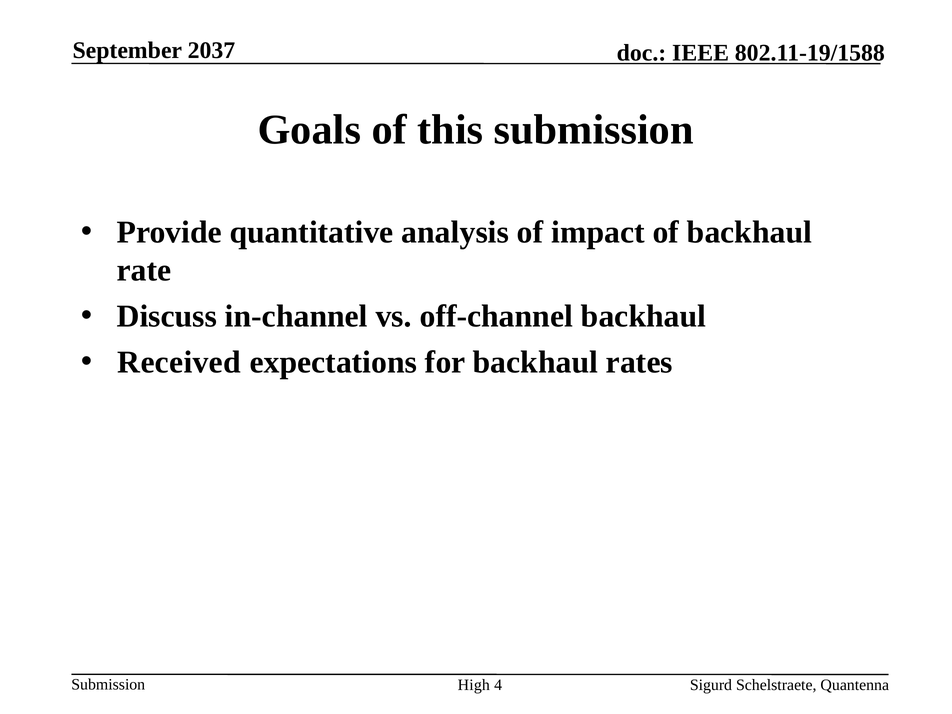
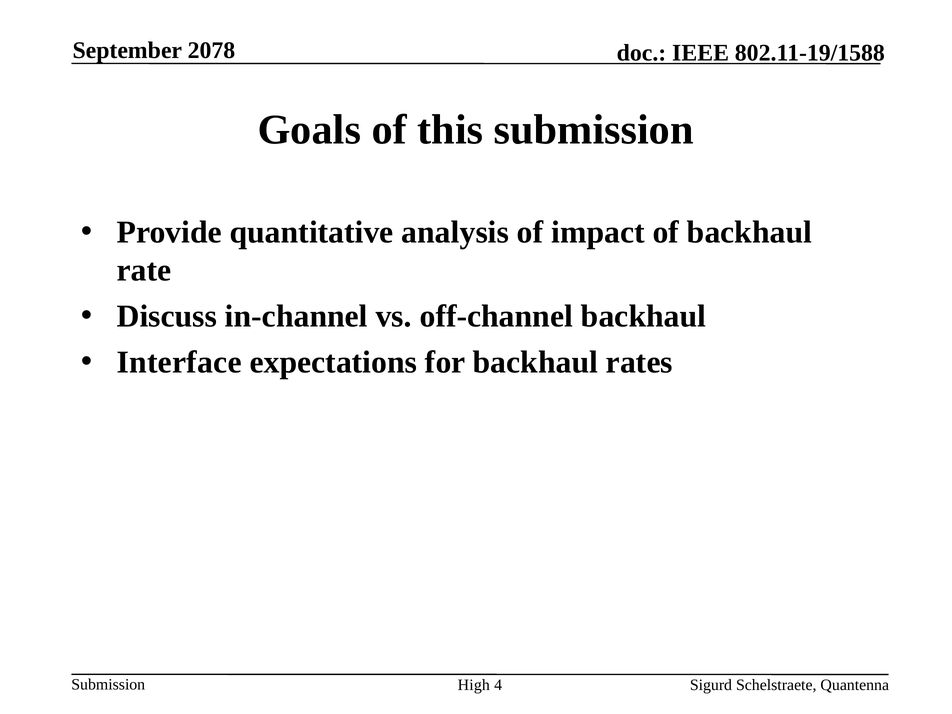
2037: 2037 -> 2078
Received: Received -> Interface
